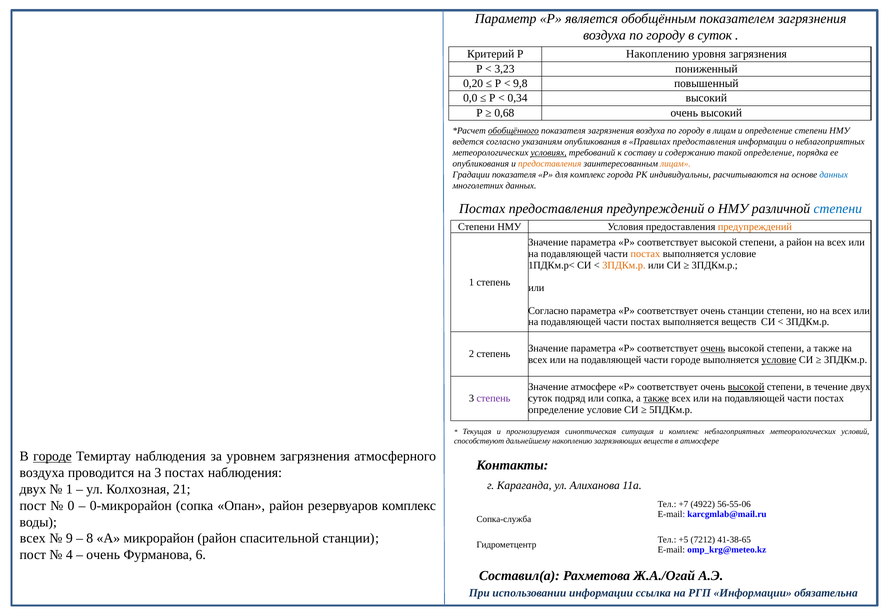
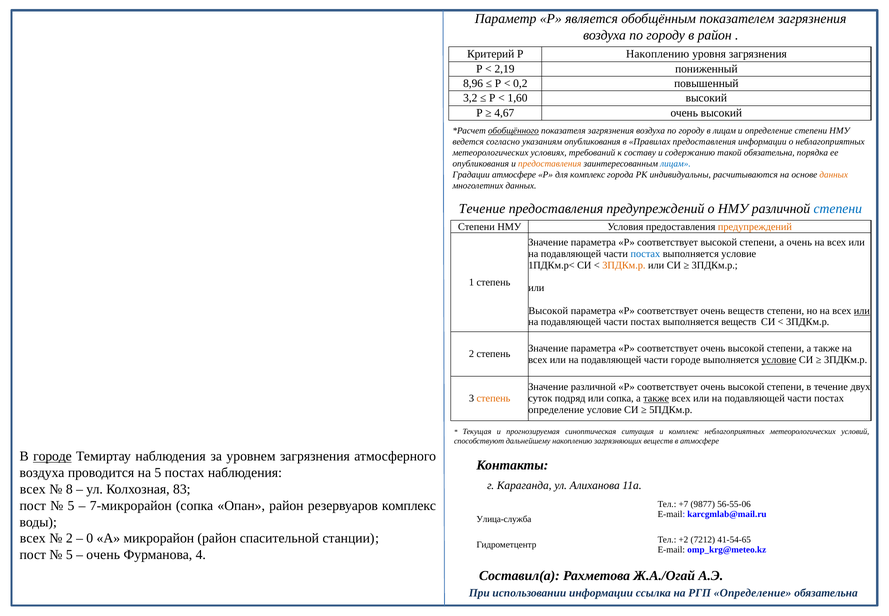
в суток: суток -> район
3,23: 3,23 -> 2,19
0,20: 0,20 -> 8,96
9,8: 9,8 -> 0,2
0,0: 0,0 -> 3,2
0,34: 0,34 -> 1,60
0,68: 0,68 -> 4,67
условиях underline: present -> none
такой определение: определение -> обязательна
лицам at (675, 164) colour: orange -> blue
Градации показателя: показателя -> атмосфере
данных at (834, 175) colour: blue -> orange
Постах at (482, 208): Постах -> Течение
а район: район -> очень
постах at (645, 254) colour: orange -> blue
Согласно at (548, 310): Согласно -> Высокой
очень станции: станции -> веществ
или at (862, 310) underline: none -> present
очень at (713, 348) underline: present -> none
Значение атмосфере: атмосфере -> различной
высокой at (746, 387) underline: present -> none
степень at (493, 398) colour: purple -> orange
на 3: 3 -> 5
двух at (33, 489): двух -> всех
1 at (69, 489): 1 -> 8
21: 21 -> 83
0 at (71, 505): 0 -> 5
0-микрорайон: 0-микрорайон -> 7-микрорайон
4922: 4922 -> 9877
Сопка-служба: Сопка-служба -> Улица-служба
9 at (69, 538): 9 -> 2
8: 8 -> 0
+5: +5 -> +2
41-38-65: 41-38-65 -> 41-54-65
4 at (69, 554): 4 -> 5
6: 6 -> 4
РГП Информации: Информации -> Определение
